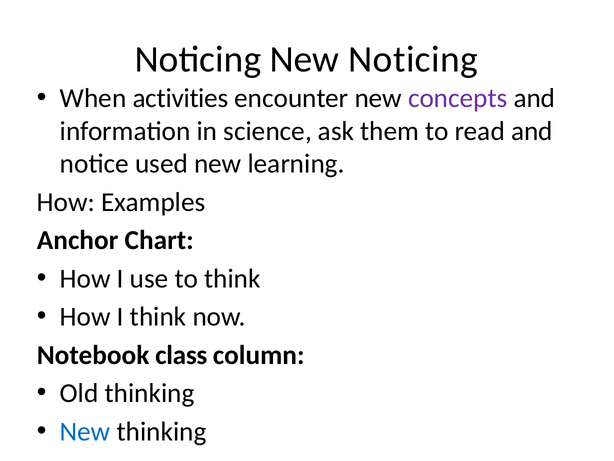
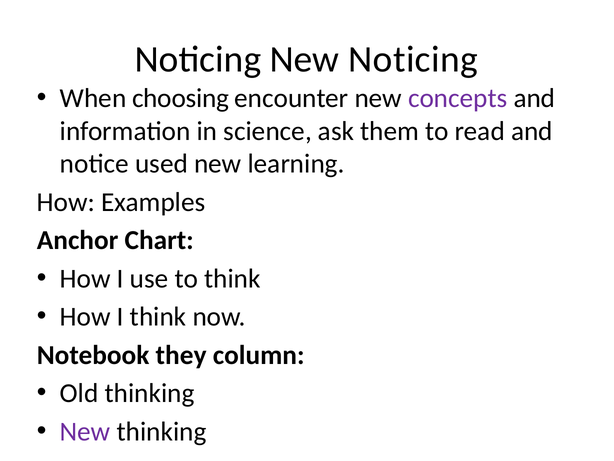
activities: activities -> choosing
class: class -> they
New at (85, 431) colour: blue -> purple
